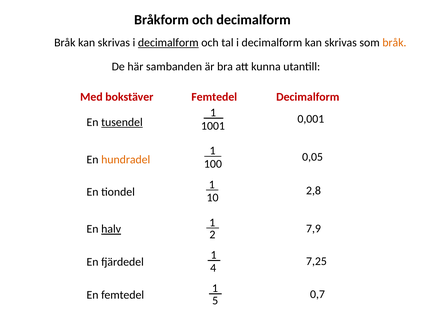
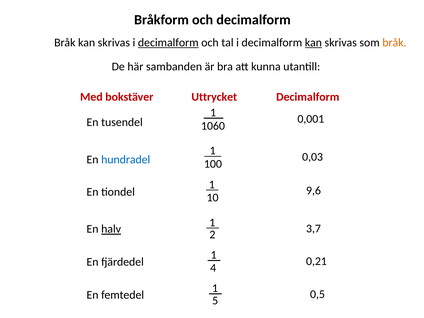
kan at (313, 43) underline: none -> present
bokstäver Femtedel: Femtedel -> Uttrycket
tusendel underline: present -> none
1001: 1001 -> 1060
0,05: 0,05 -> 0,03
hundradel colour: orange -> blue
2,8: 2,8 -> 9,6
7,9: 7,9 -> 3,7
7,25: 7,25 -> 0,21
0,7: 0,7 -> 0,5
